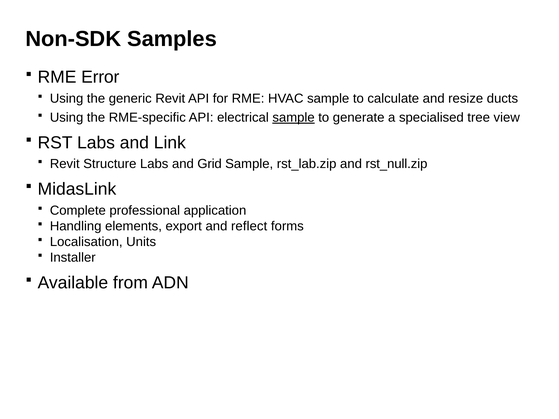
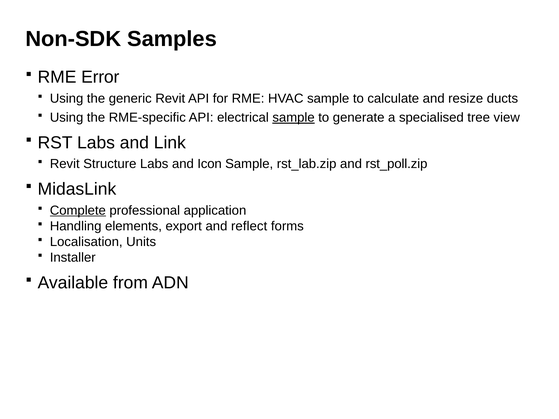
Grid: Grid -> Icon
rst_null.zip: rst_null.zip -> rst_poll.zip
Complete underline: none -> present
